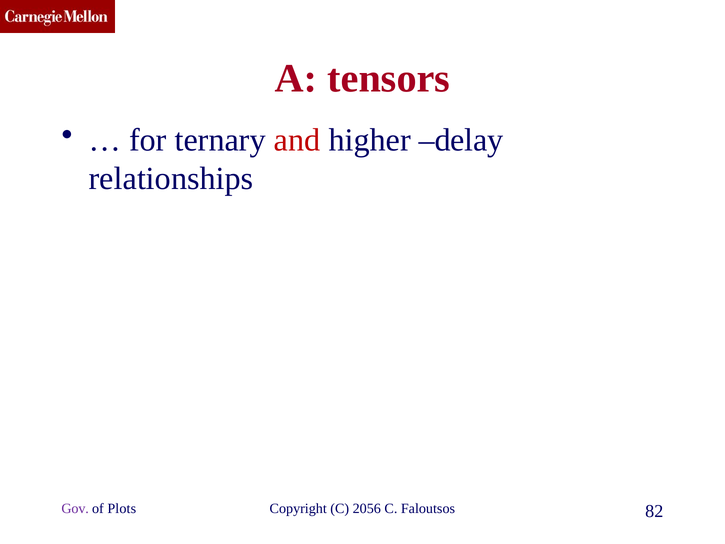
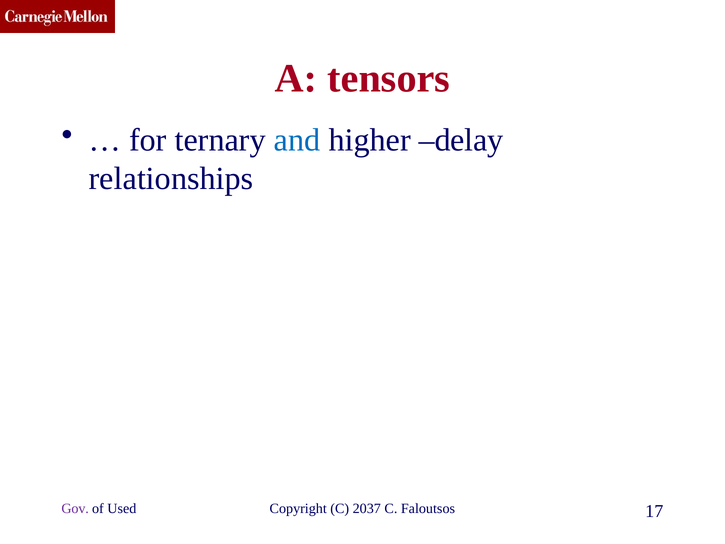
and colour: red -> blue
Plots: Plots -> Used
2056: 2056 -> 2037
82: 82 -> 17
